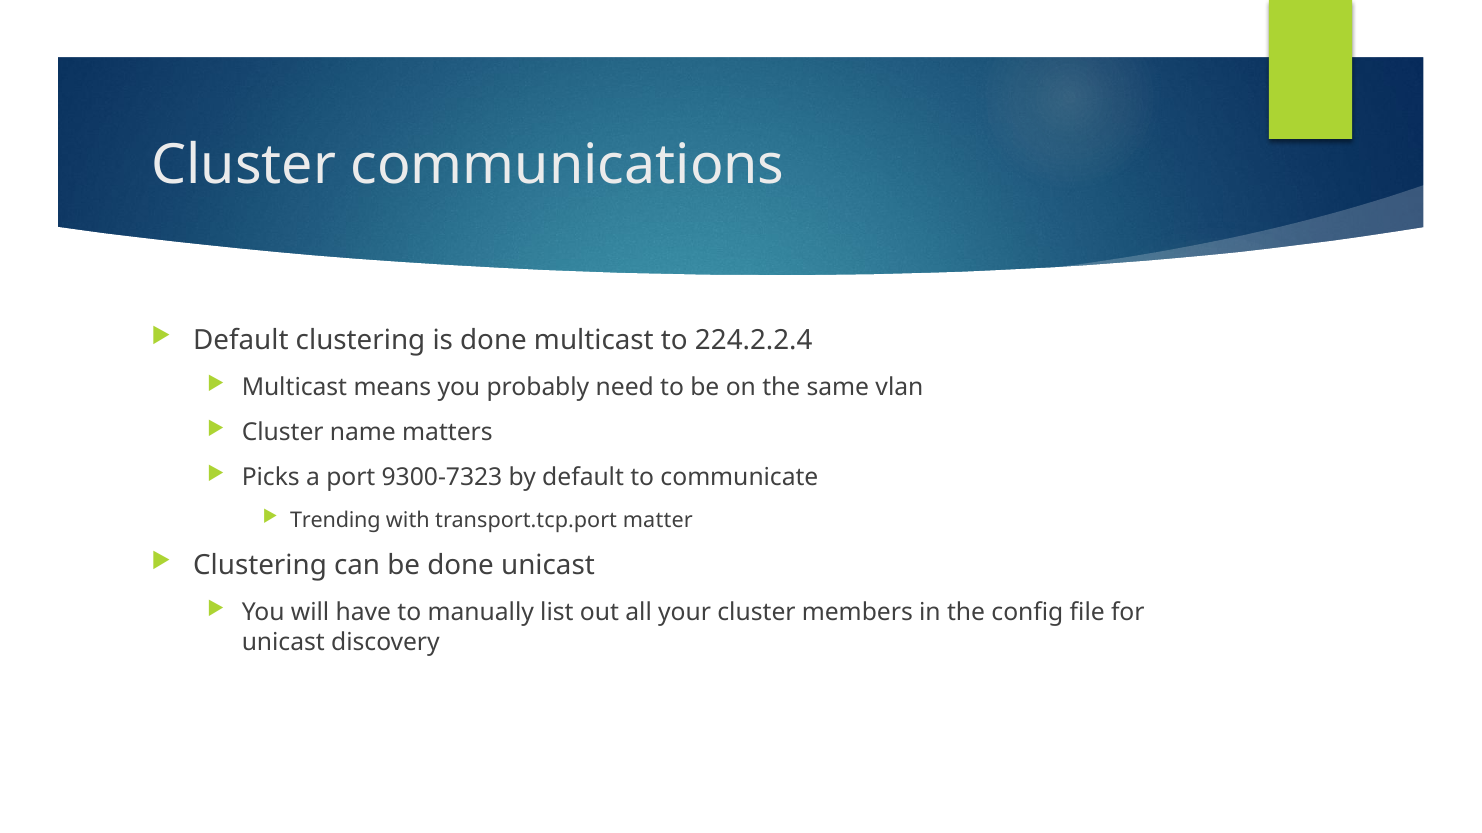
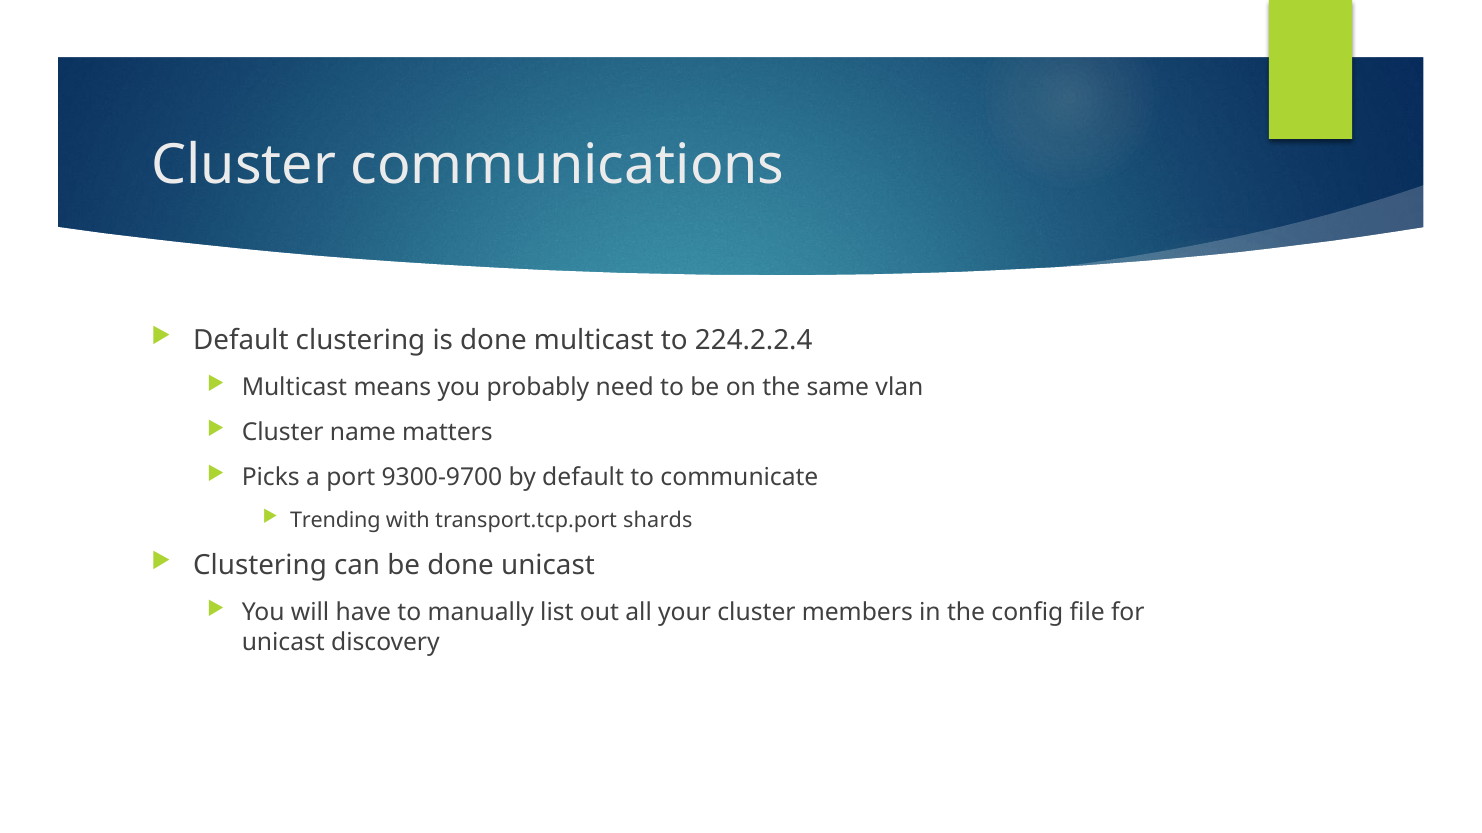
9300-7323: 9300-7323 -> 9300-9700
matter: matter -> shards
